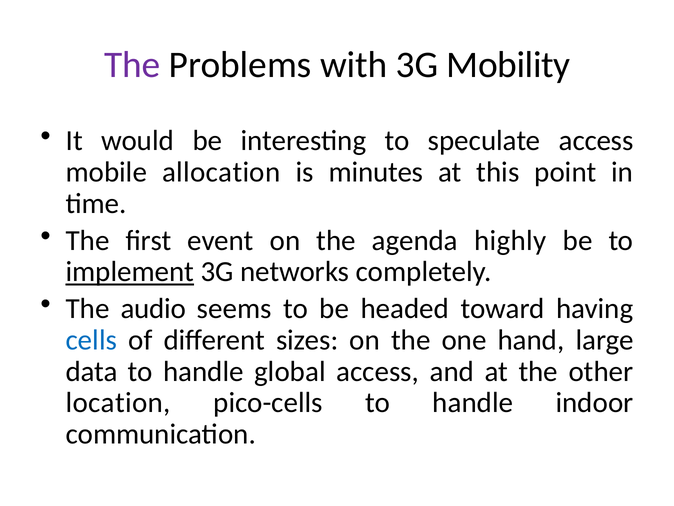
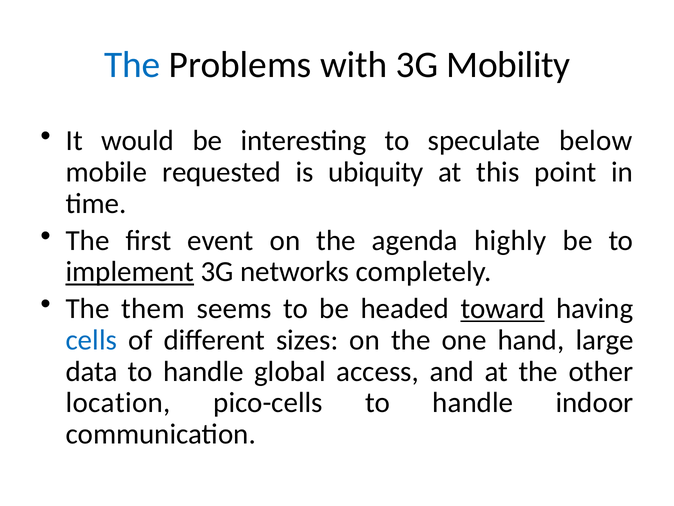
The at (132, 65) colour: purple -> blue
speculate access: access -> below
allocation: allocation -> requested
minutes: minutes -> ubiquity
audio: audio -> them
toward underline: none -> present
